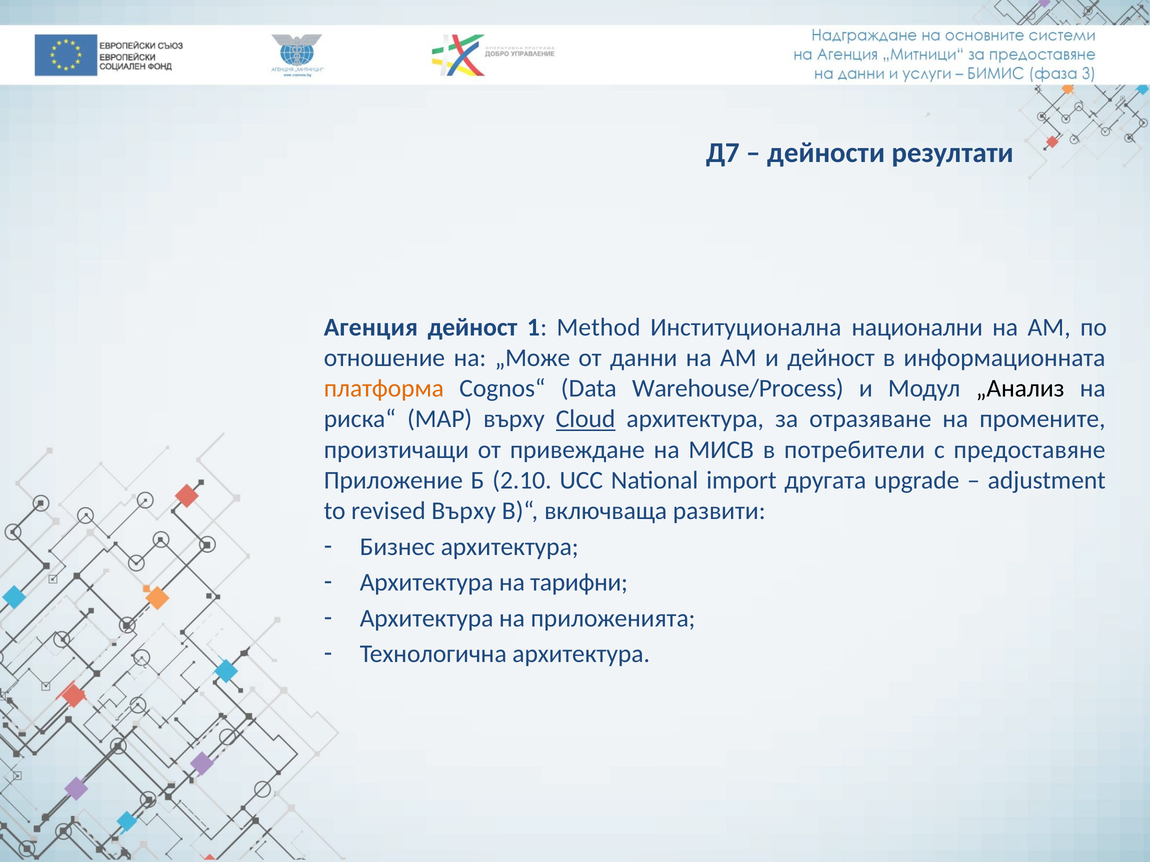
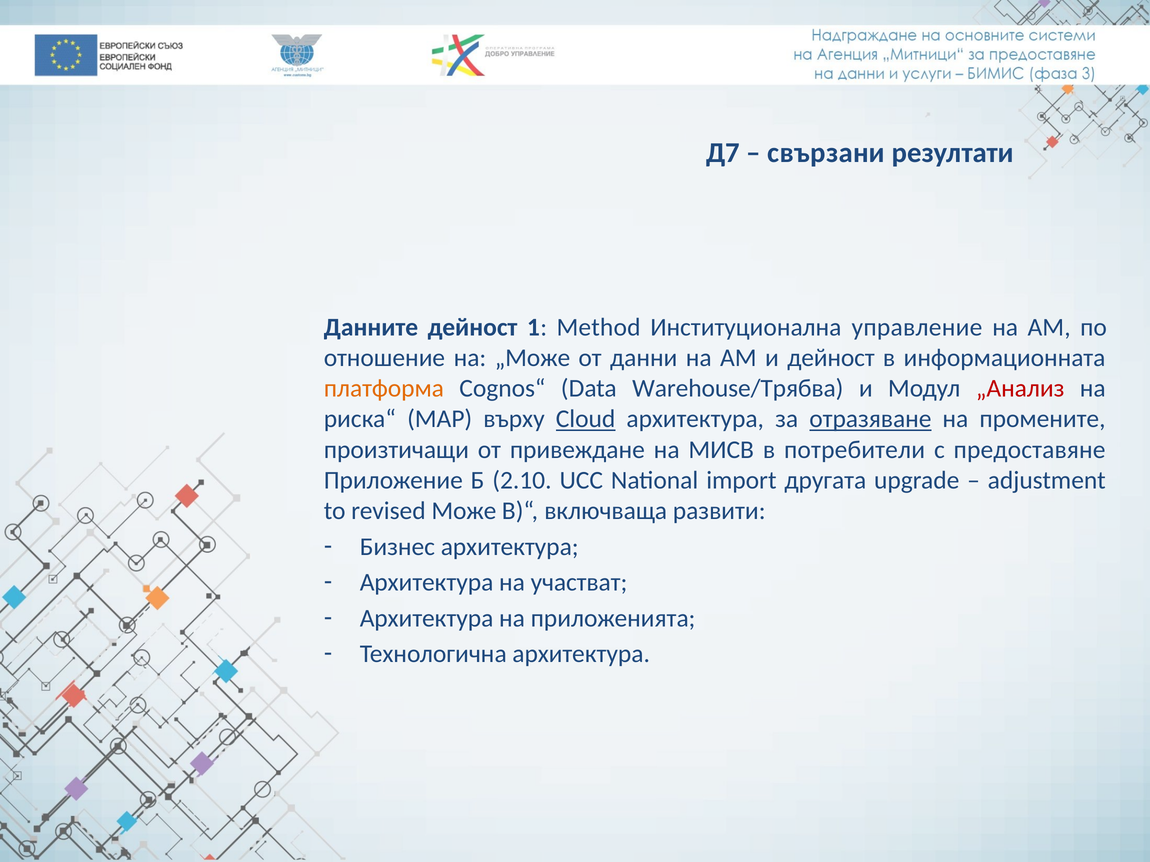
дейности: дейности -> свързани
Агенция: Агенция -> Данните
национални: национални -> управление
Warehouse/Process: Warehouse/Process -> Warehouse/Трябва
„Анализ colour: black -> red
отразяване underline: none -> present
revised Върху: Върху -> Може
тарифни: тарифни -> участват
